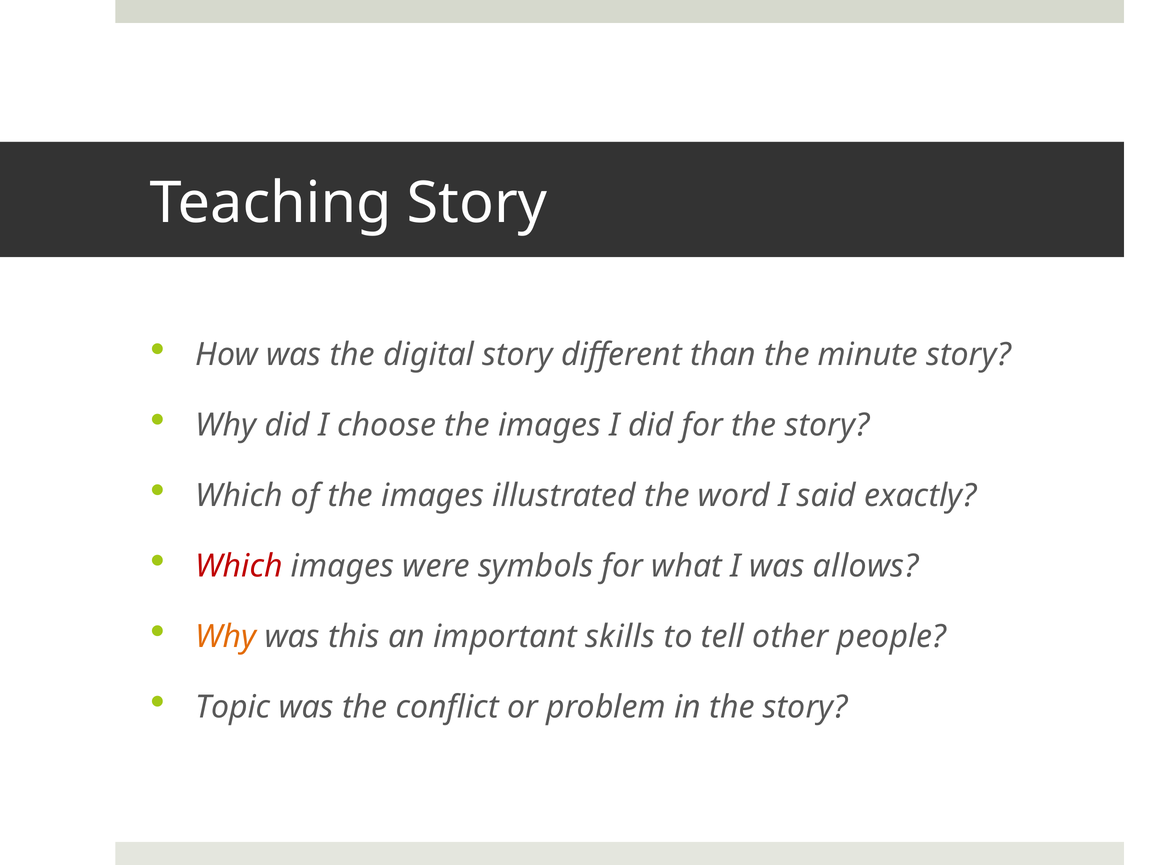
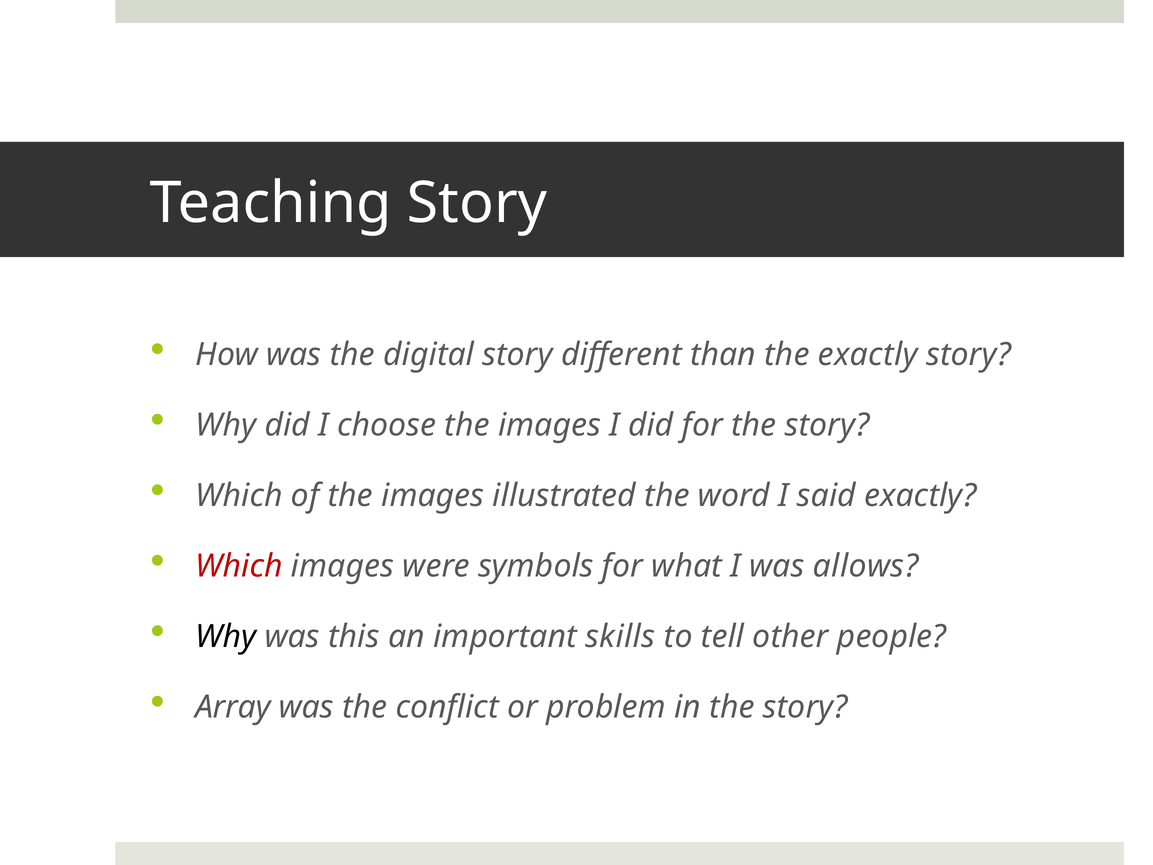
the minute: minute -> exactly
Why at (226, 637) colour: orange -> black
Topic: Topic -> Array
